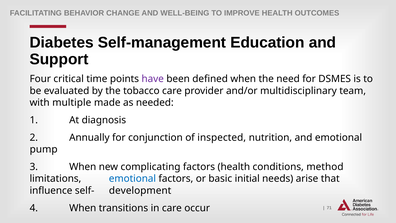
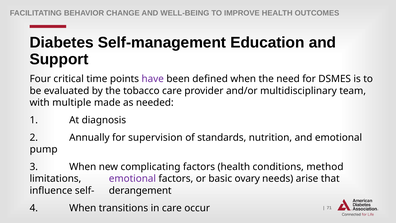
conjunction: conjunction -> supervision
inspected: inspected -> standards
emotional at (132, 179) colour: blue -> purple
initial: initial -> ovary
development: development -> derangement
